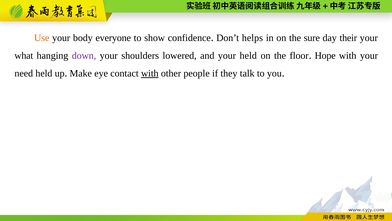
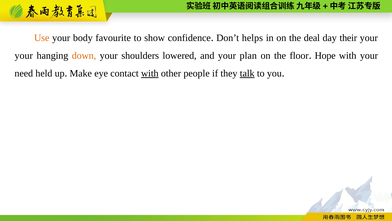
everyone: everyone -> favourite
sure: sure -> deal
what at (24, 56): what -> your
down colour: purple -> orange
your held: held -> plan
talk underline: none -> present
